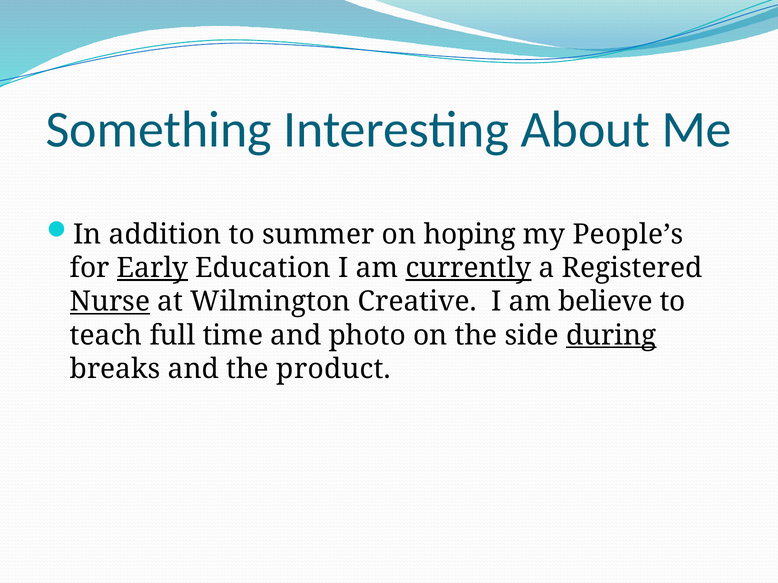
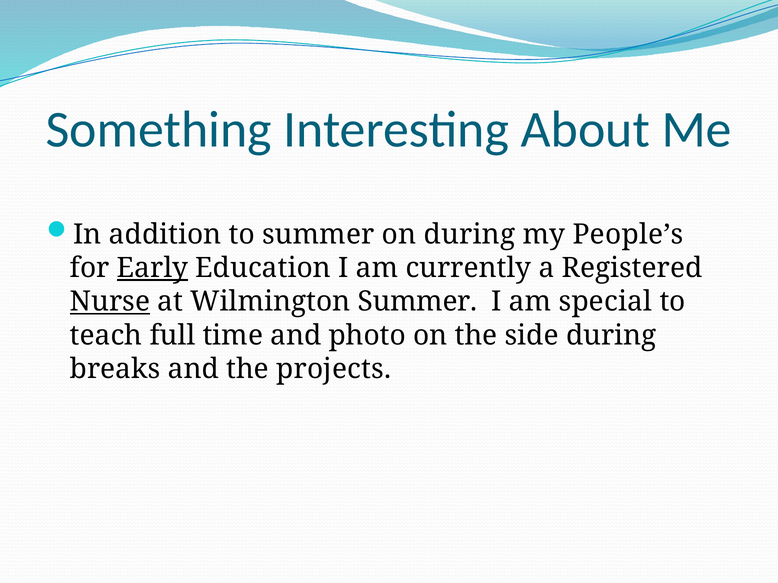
on hoping: hoping -> during
currently underline: present -> none
Wilmington Creative: Creative -> Summer
believe: believe -> special
during at (611, 336) underline: present -> none
product: product -> projects
